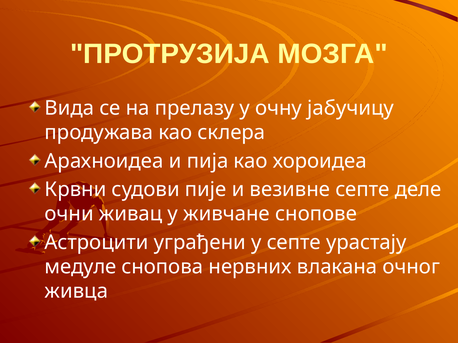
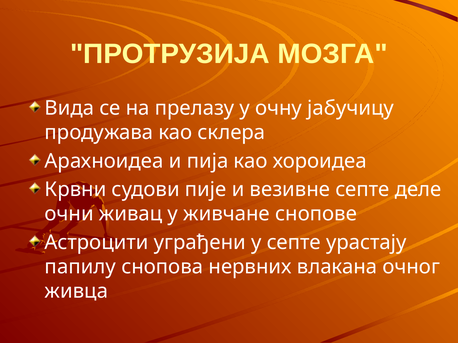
медуле: медуле -> папилу
